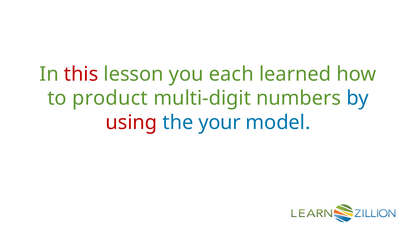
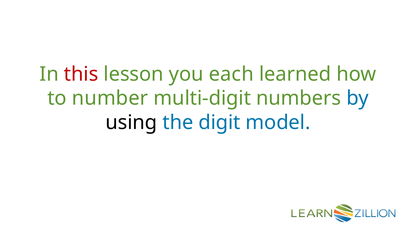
product: product -> number
using colour: red -> black
your: your -> digit
